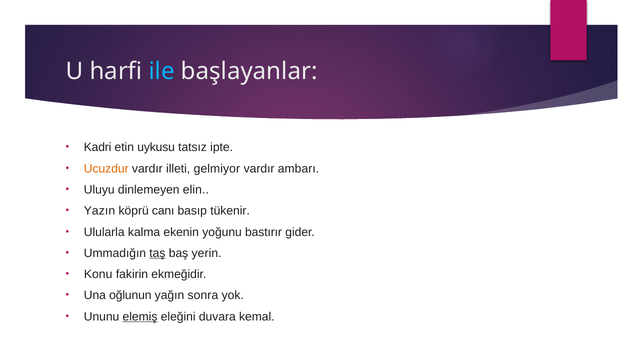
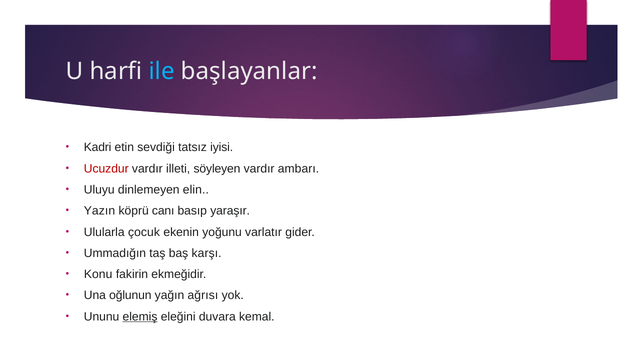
uykusu: uykusu -> sevdiği
ipte: ipte -> iyisi
Ucuzdur colour: orange -> red
gelmiyor: gelmiyor -> söyleyen
tükenir: tükenir -> yaraşır
kalma: kalma -> çocuk
bastırır: bastırır -> varlatır
taş underline: present -> none
yerin: yerin -> karşı
sonra: sonra -> ağrısı
